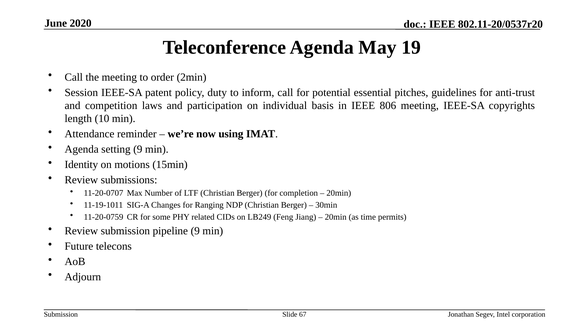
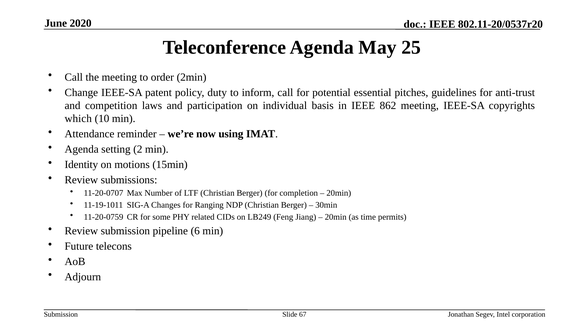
19: 19 -> 25
Session: Session -> Change
806: 806 -> 862
length: length -> which
setting 9: 9 -> 2
pipeline 9: 9 -> 6
